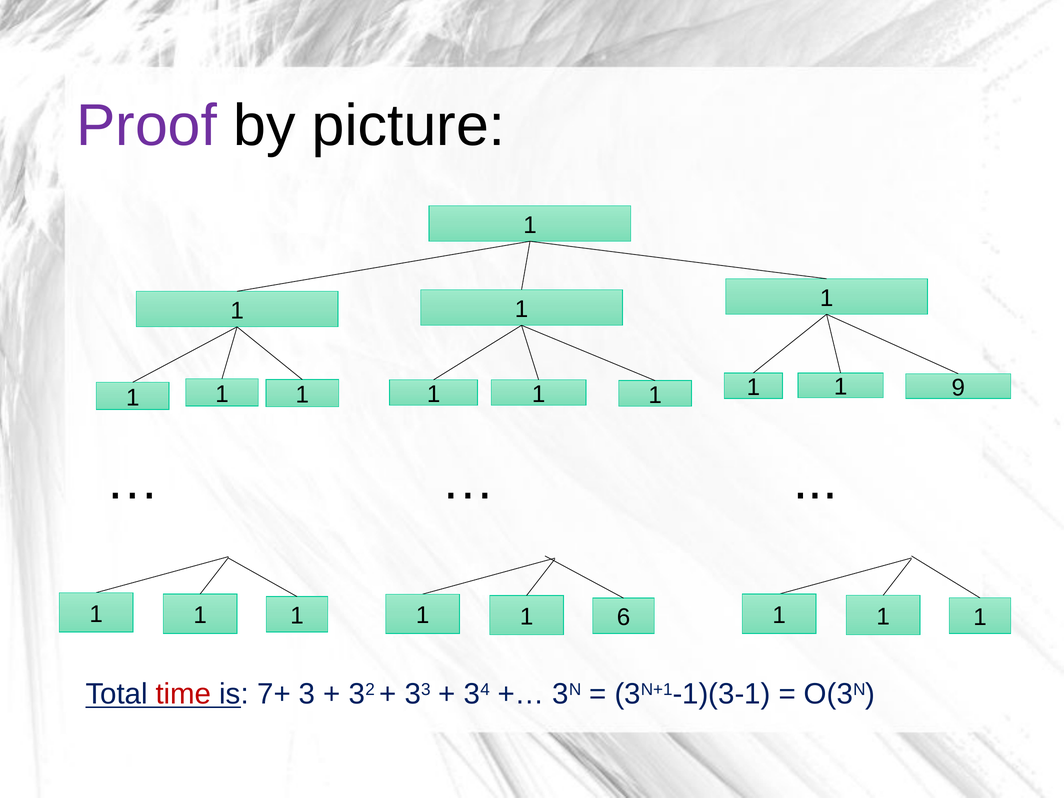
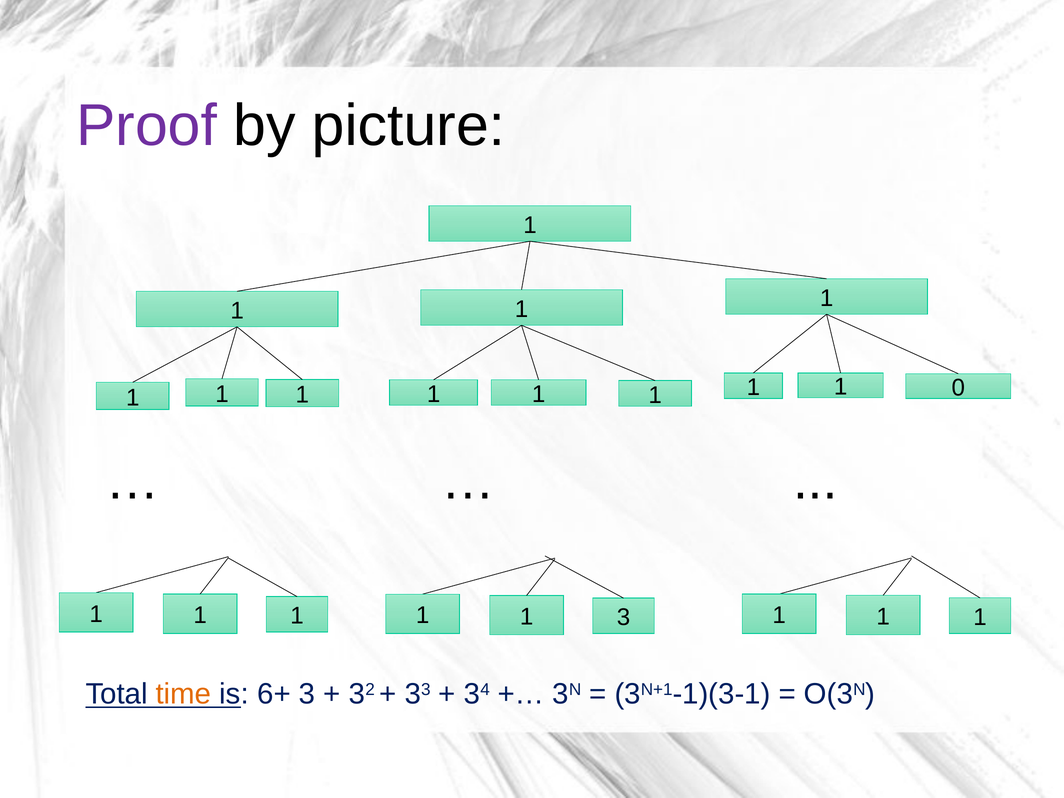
9: 9 -> 0
1 6: 6 -> 3
time colour: red -> orange
7+: 7+ -> 6+
